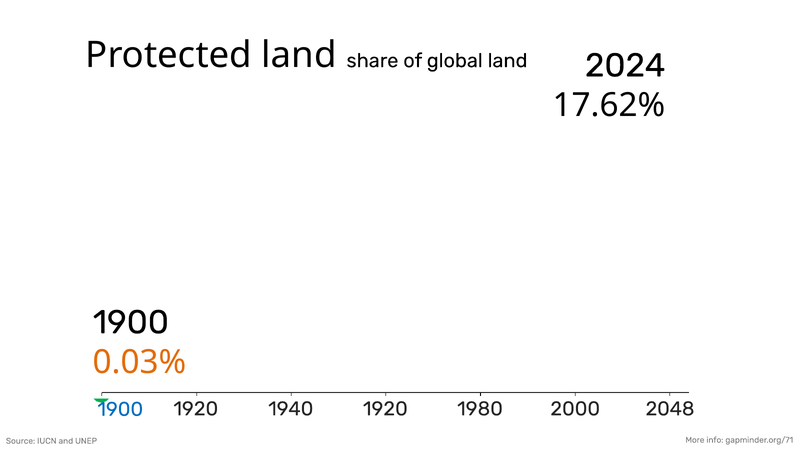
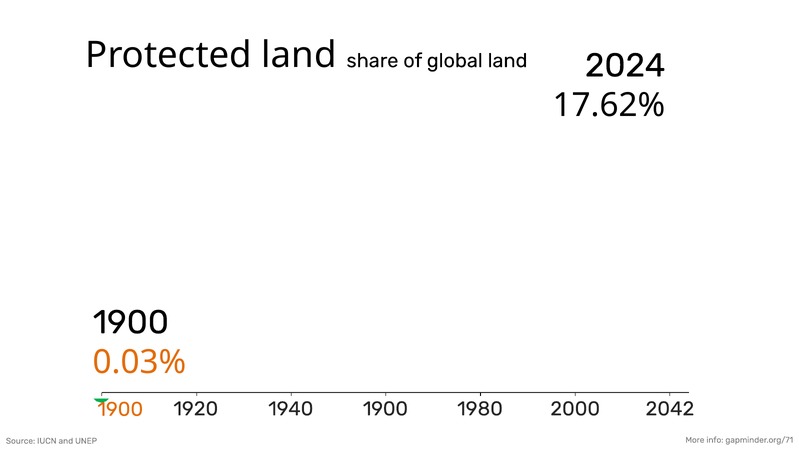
1900 at (120, 410) colour: blue -> orange
1940 1920: 1920 -> 1900
2048: 2048 -> 2042
